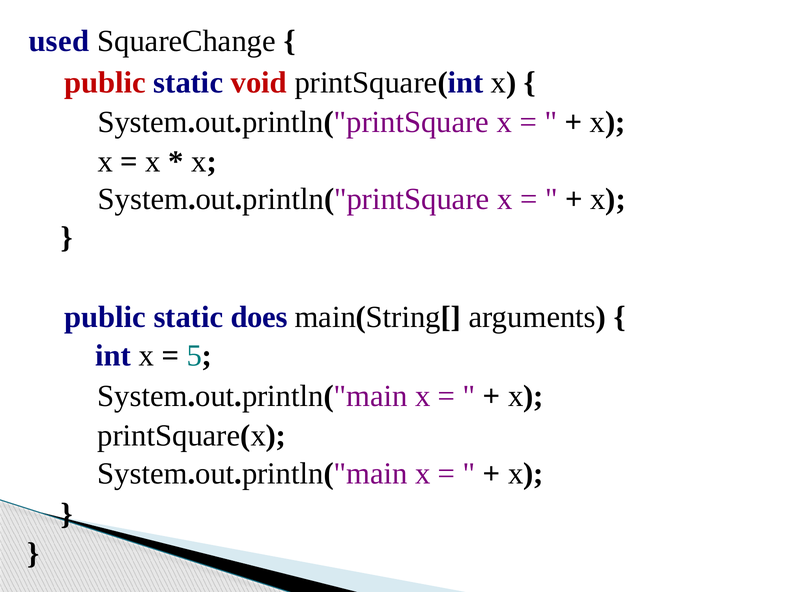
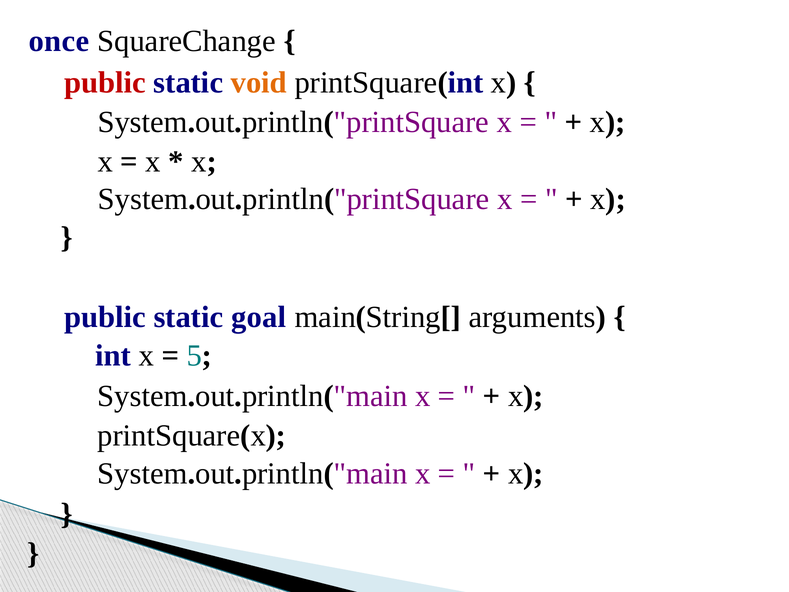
used: used -> once
void colour: red -> orange
does: does -> goal
